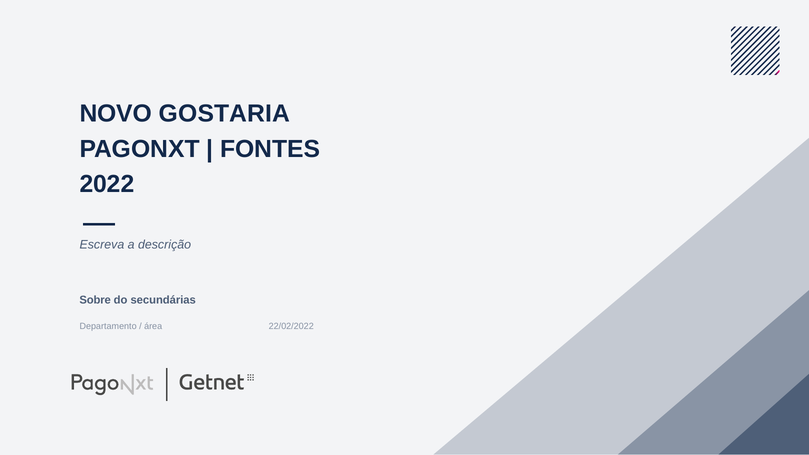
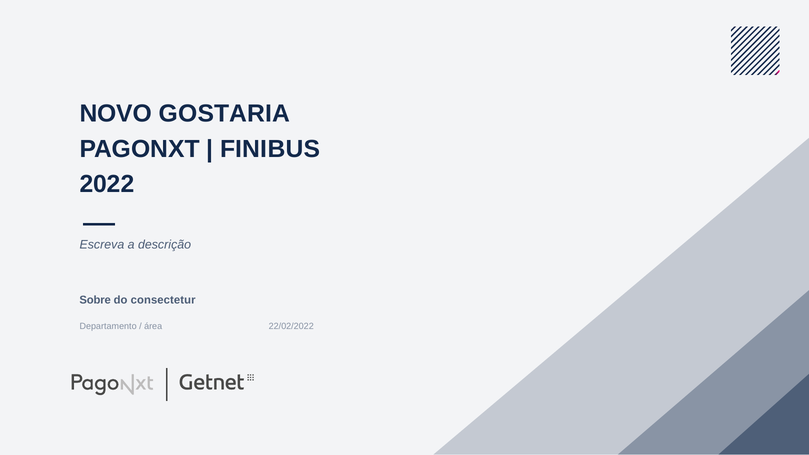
FONTES: FONTES -> FINIBUS
secundárias: secundárias -> consectetur
